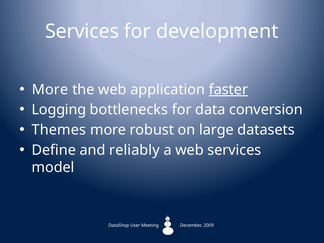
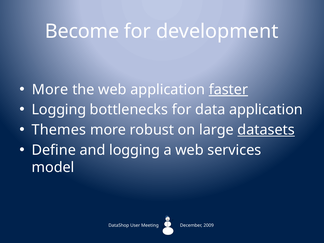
Services at (82, 31): Services -> Become
data conversion: conversion -> application
datasets underline: none -> present
and reliably: reliably -> logging
